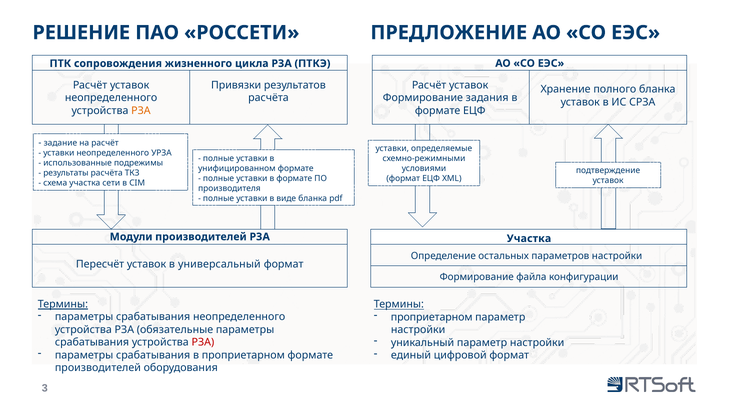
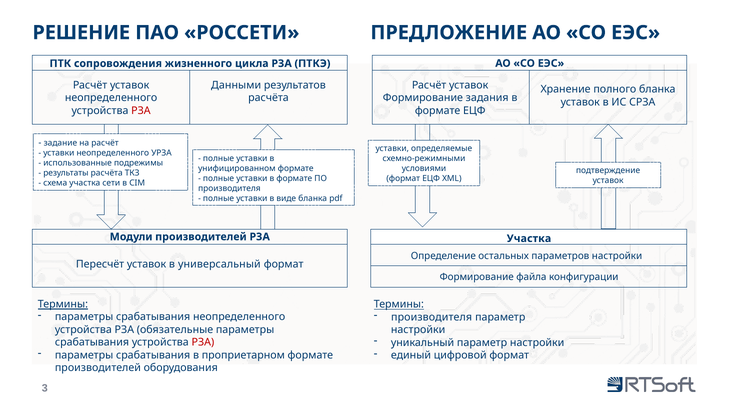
Привязки: Привязки -> Данными
РЗА at (141, 111) colour: orange -> red
проприетарном at (432, 318): проприетарном -> производителя
